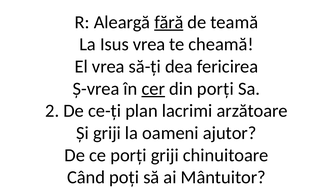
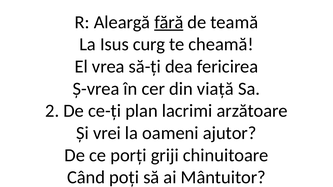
Isus vrea: vrea -> curg
cer underline: present -> none
din porți: porți -> viață
Și griji: griji -> vrei
